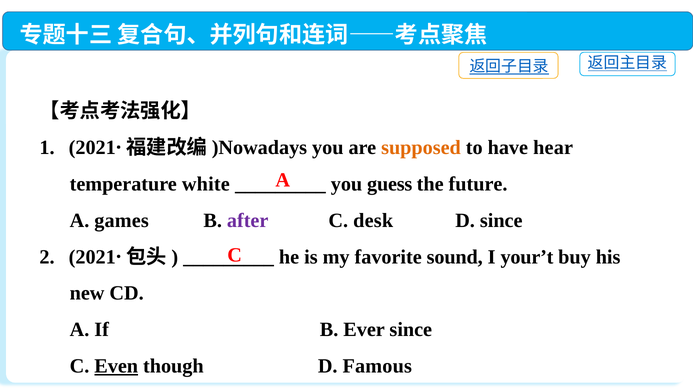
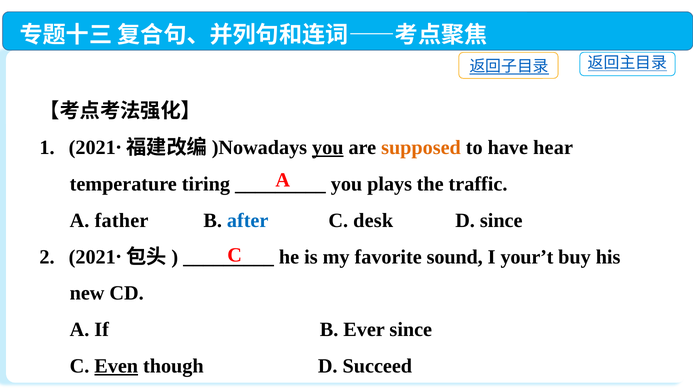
you at (328, 148) underline: none -> present
white: white -> tiring
guess: guess -> plays
future: future -> traffic
games: games -> father
after colour: purple -> blue
Famous: Famous -> Succeed
